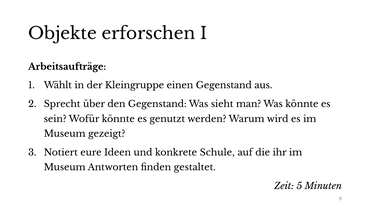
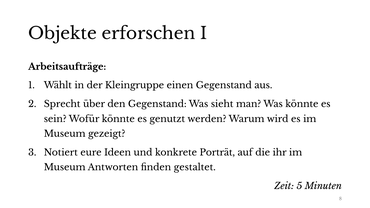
Schule: Schule -> Porträt
